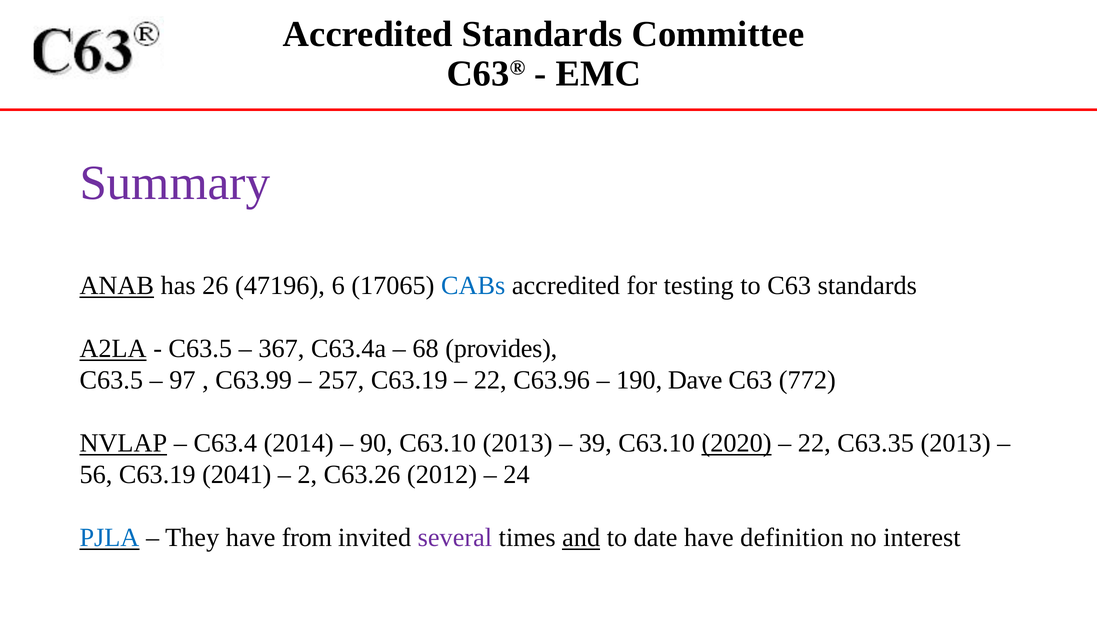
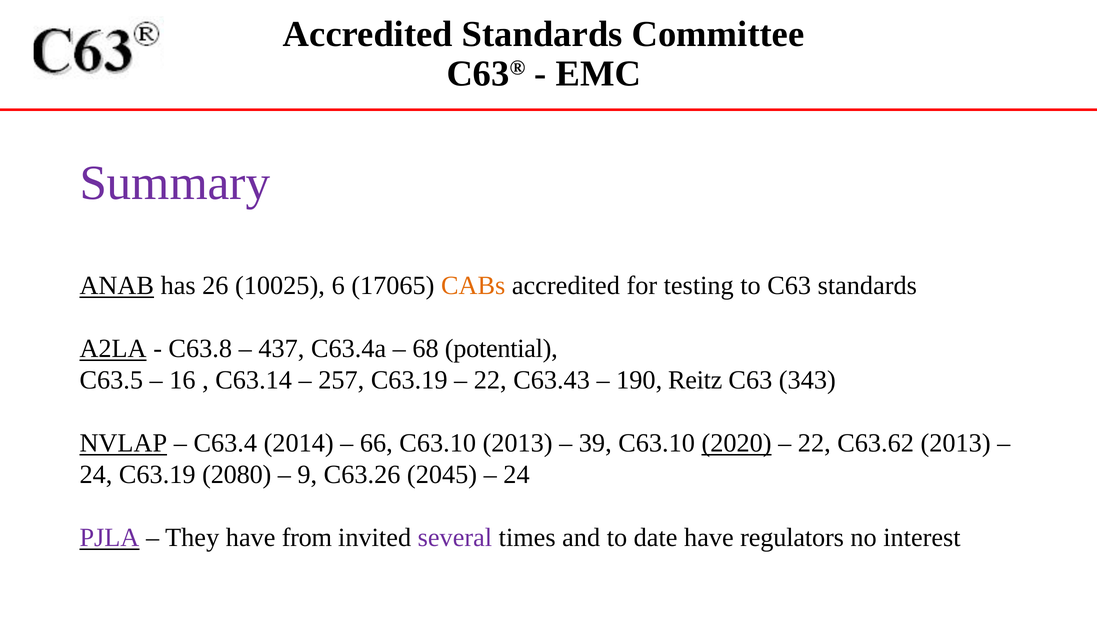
47196: 47196 -> 10025
CABs colour: blue -> orange
C63.5 at (200, 349): C63.5 -> C63.8
367: 367 -> 437
provides: provides -> potential
97: 97 -> 16
C63.99: C63.99 -> C63.14
C63.96: C63.96 -> C63.43
Dave: Dave -> Reitz
772: 772 -> 343
90: 90 -> 66
C63.35: C63.35 -> C63.62
56 at (96, 475): 56 -> 24
2041: 2041 -> 2080
2: 2 -> 9
2012: 2012 -> 2045
PJLA colour: blue -> purple
and underline: present -> none
definition: definition -> regulators
